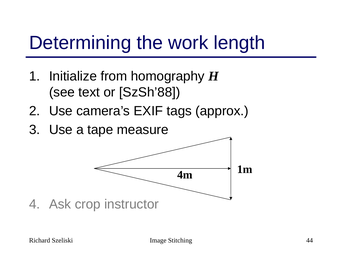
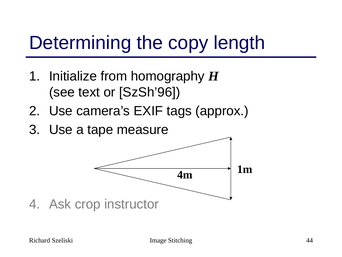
work: work -> copy
SzSh’88: SzSh’88 -> SzSh’96
